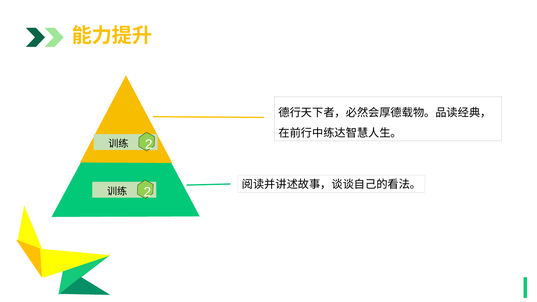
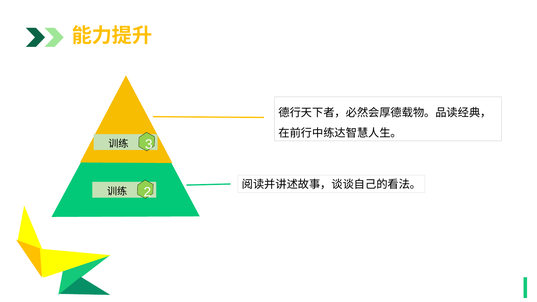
2 at (149, 144): 2 -> 3
